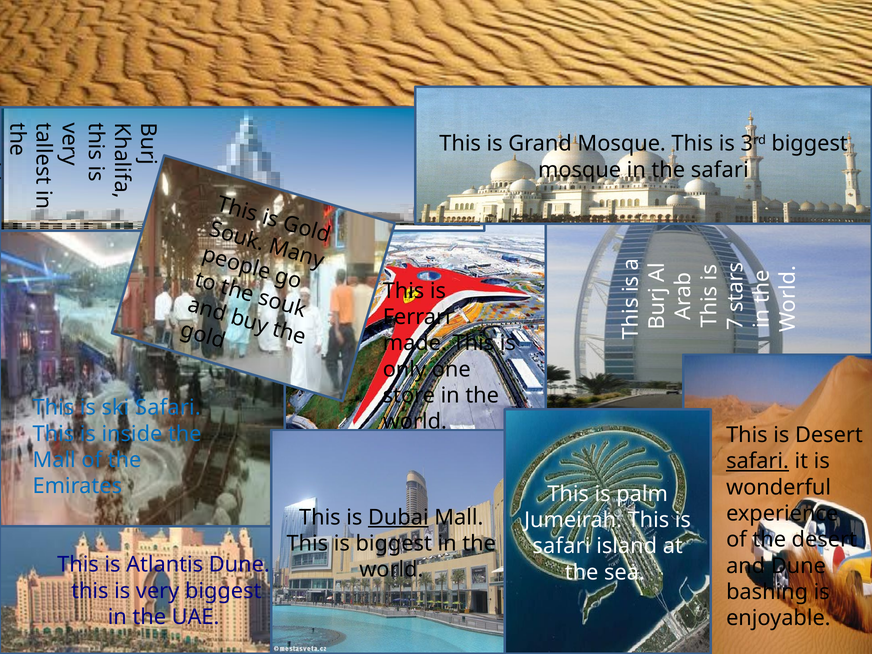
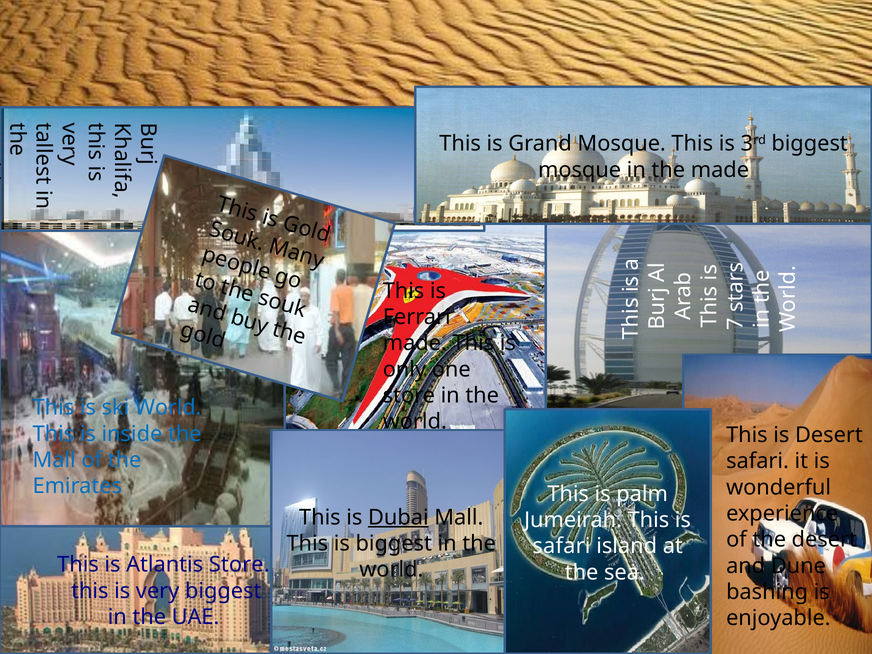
the safari: safari -> made
ski Safari: Safari -> World
safari at (758, 461) underline: present -> none
Atlantis Dune: Dune -> Store
